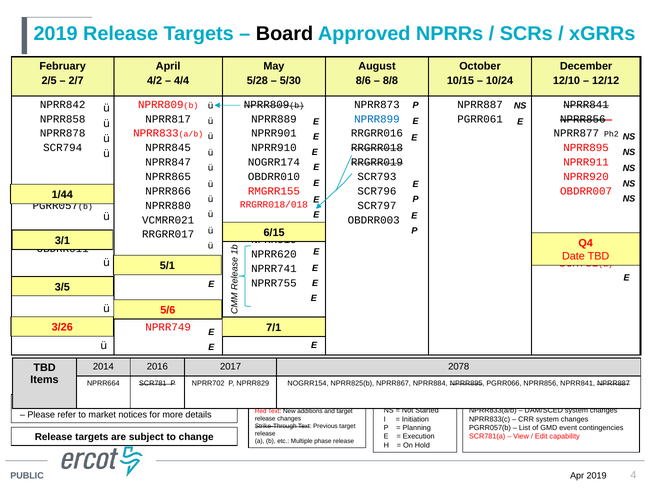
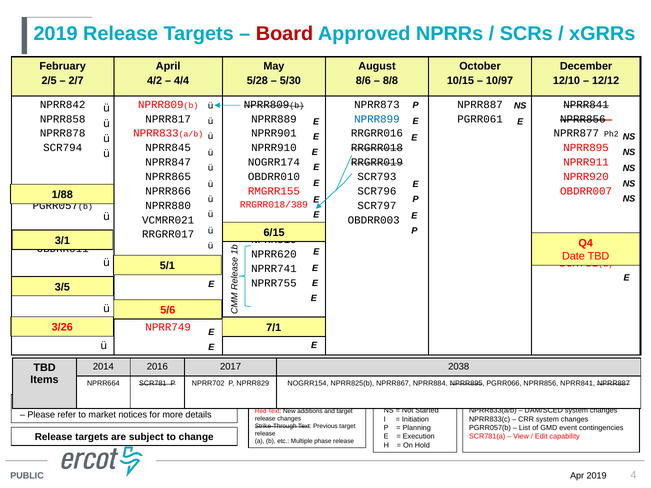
Board colour: black -> red
10/24: 10/24 -> 10/97
1/44: 1/44 -> 1/88
RRGRR018/018: RRGRR018/018 -> RRGRR018/389
2078: 2078 -> 2038
